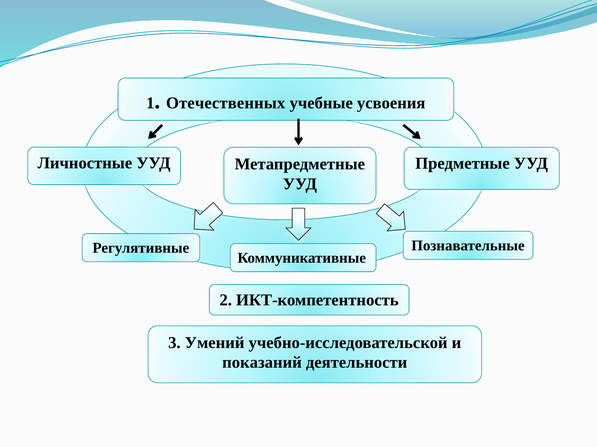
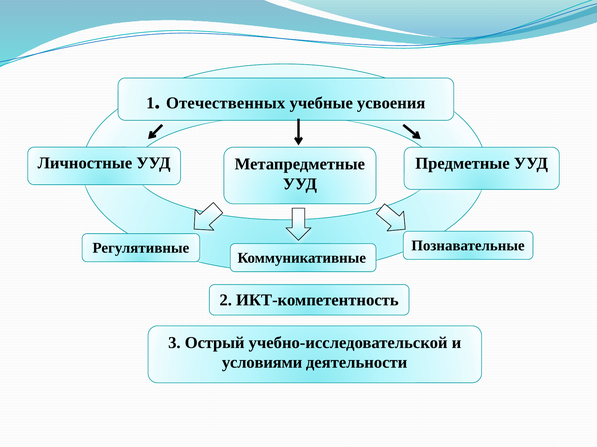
Умений: Умений -> Острый
показаний: показаний -> условиями
